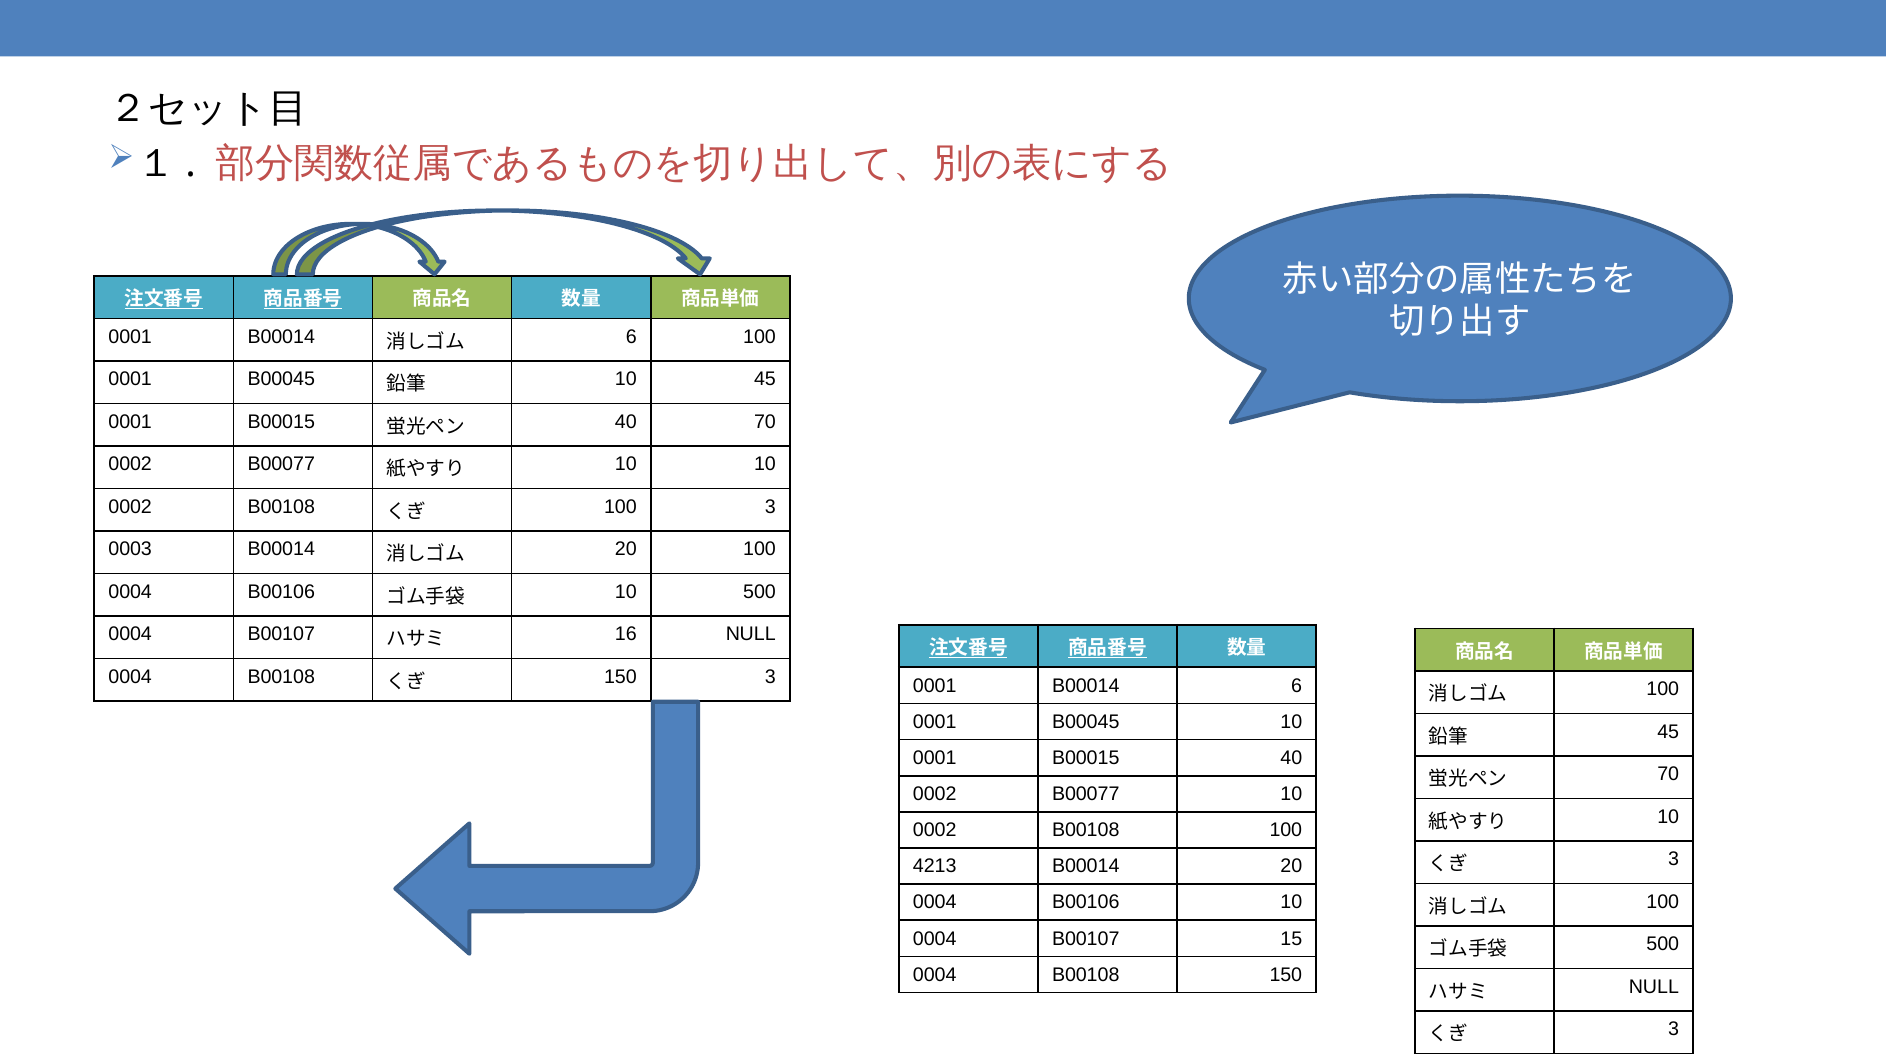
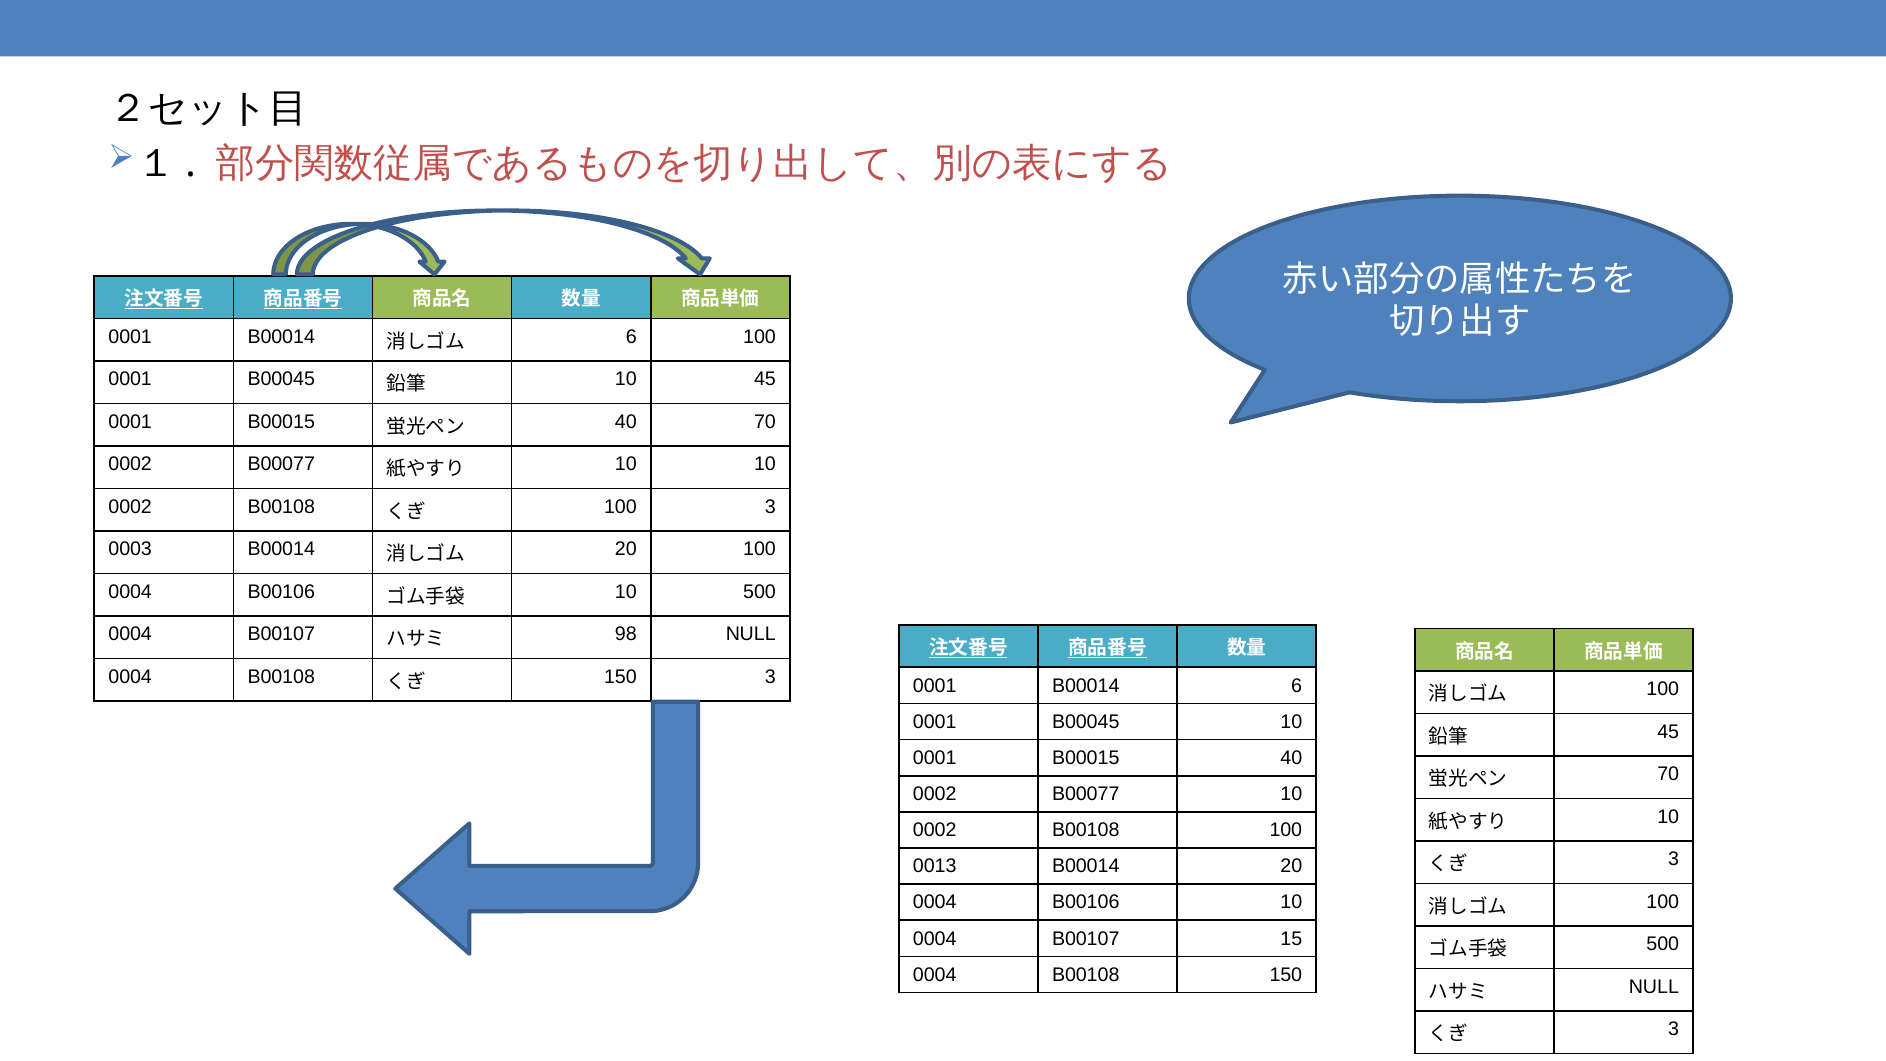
16: 16 -> 98
4213: 4213 -> 0013
